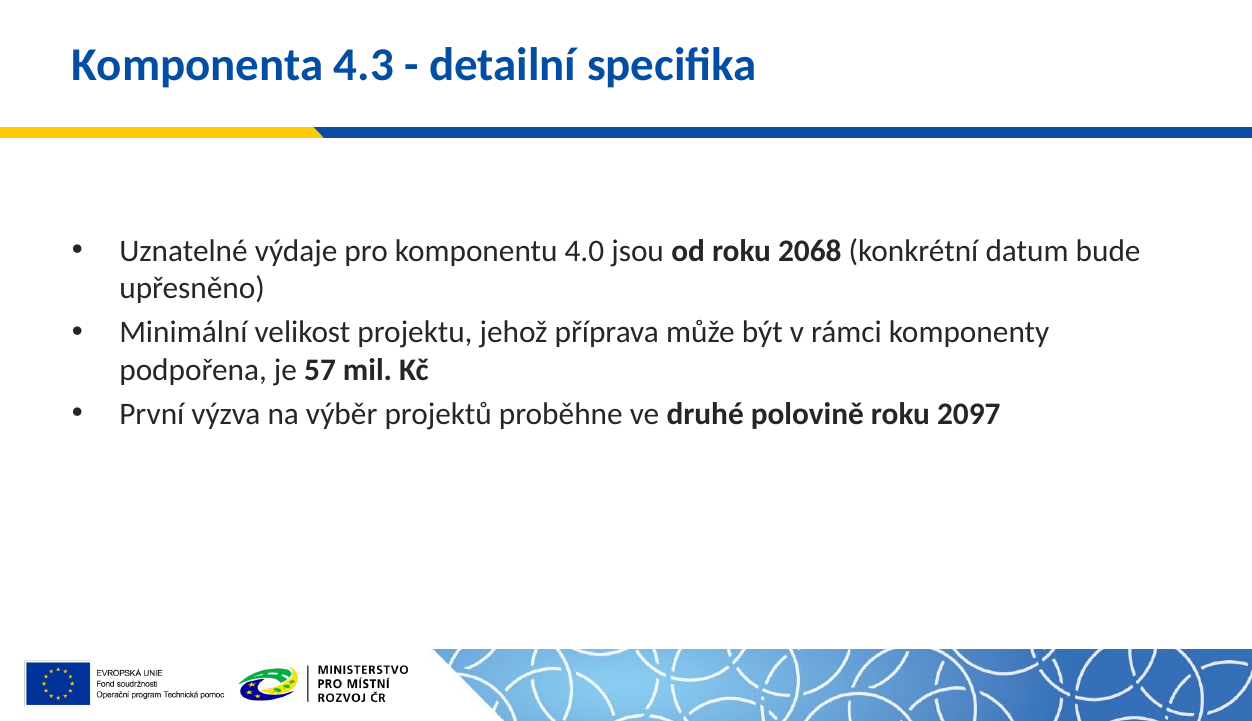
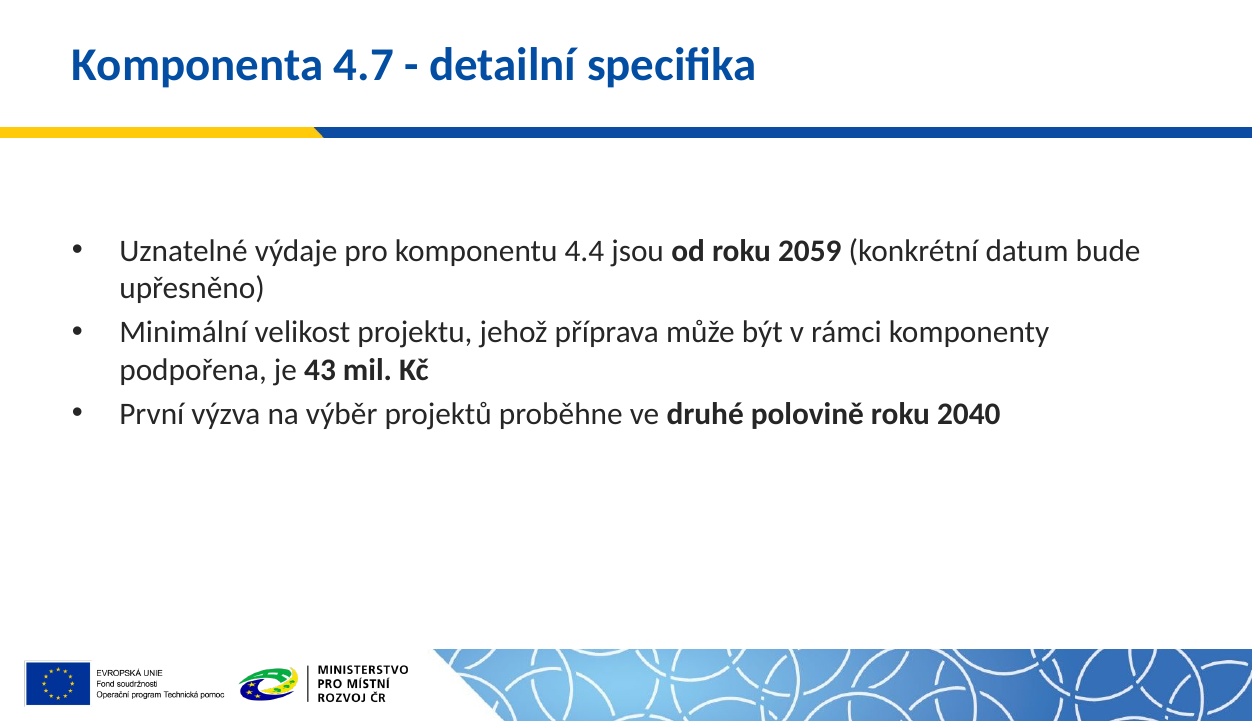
4.3: 4.3 -> 4.7
4.0: 4.0 -> 4.4
2068: 2068 -> 2059
57: 57 -> 43
2097: 2097 -> 2040
